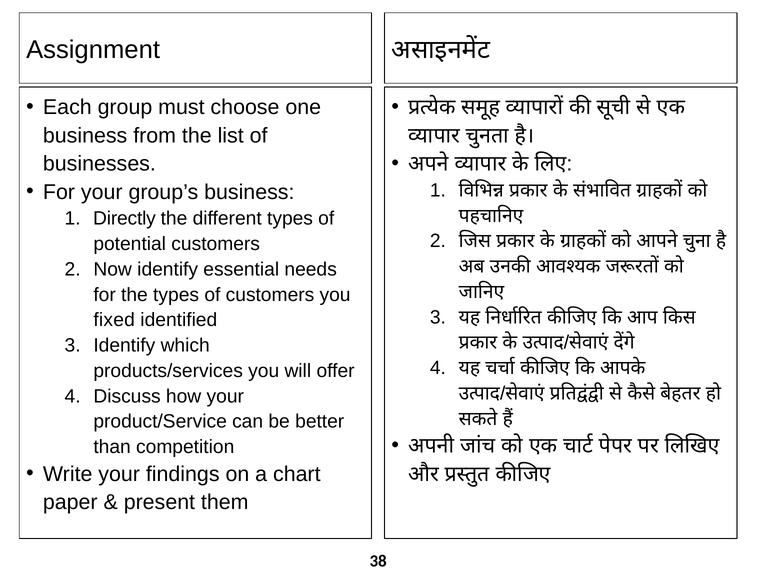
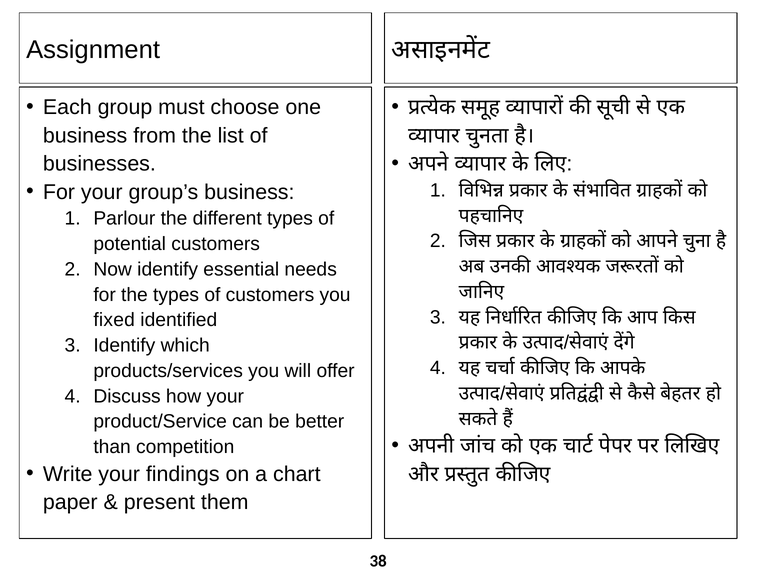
Directly: Directly -> Parlour
